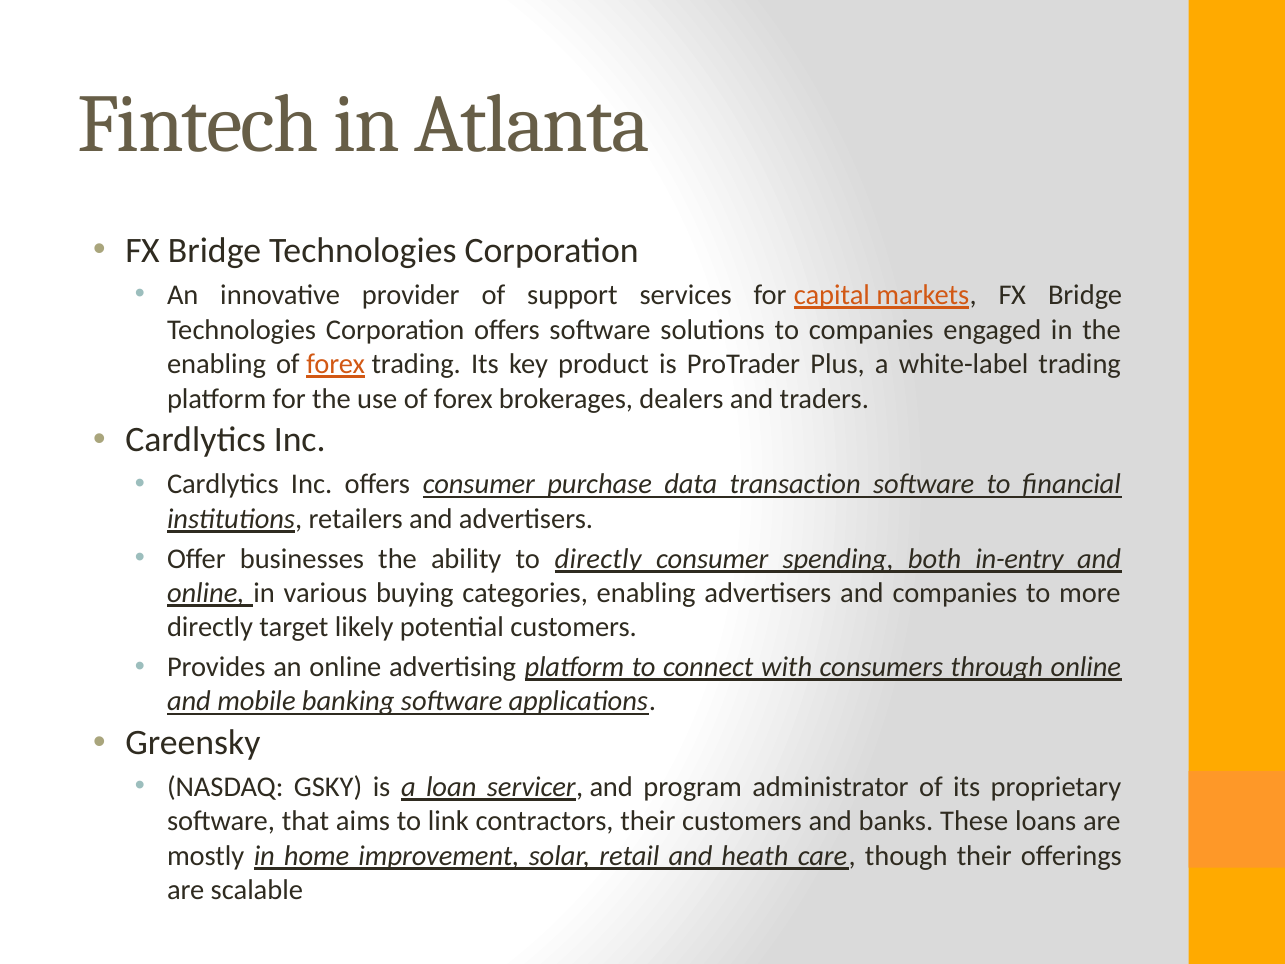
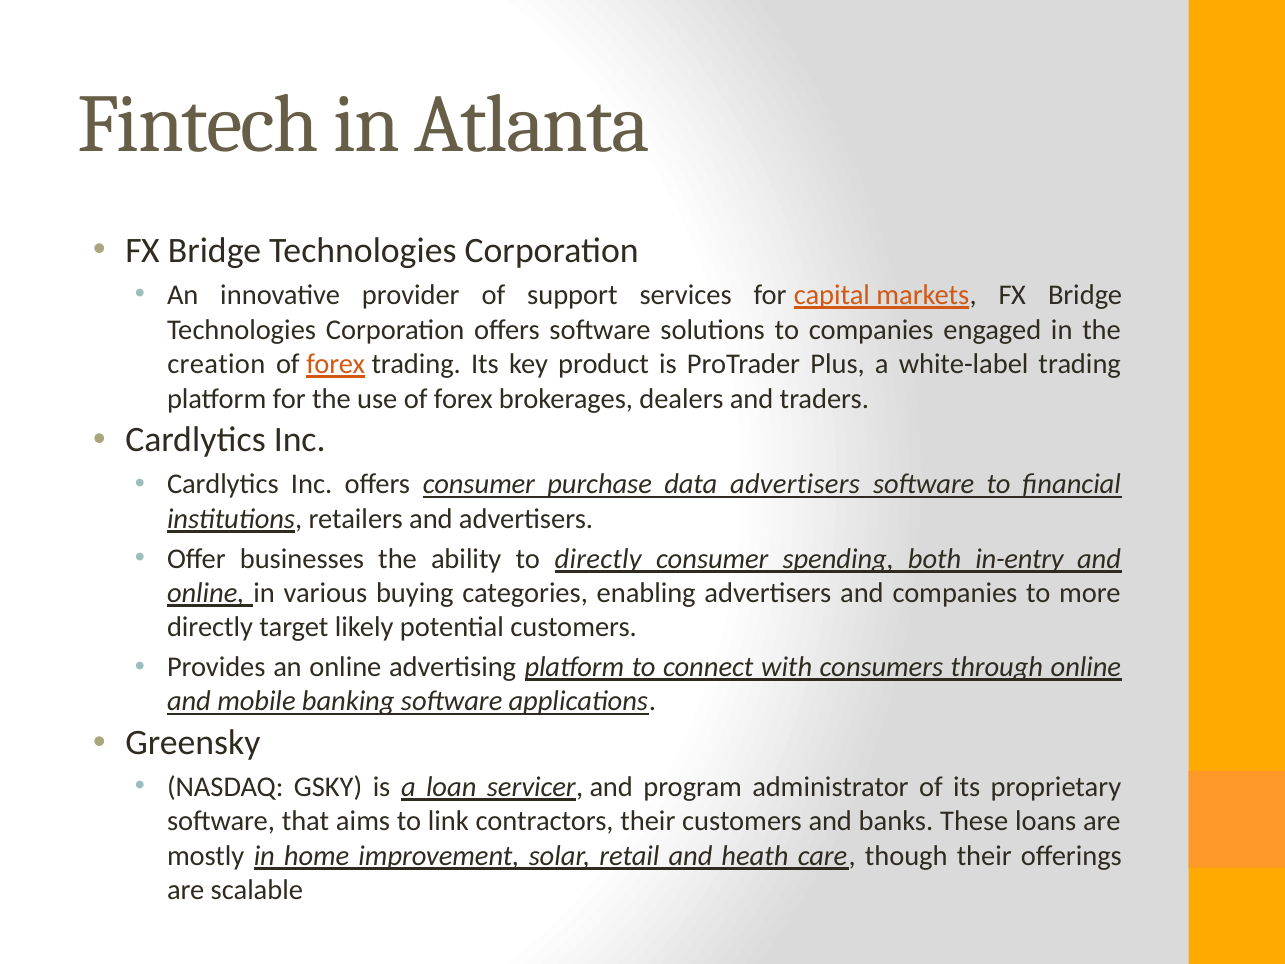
enabling at (216, 364): enabling -> creation
data transaction: transaction -> advertisers
